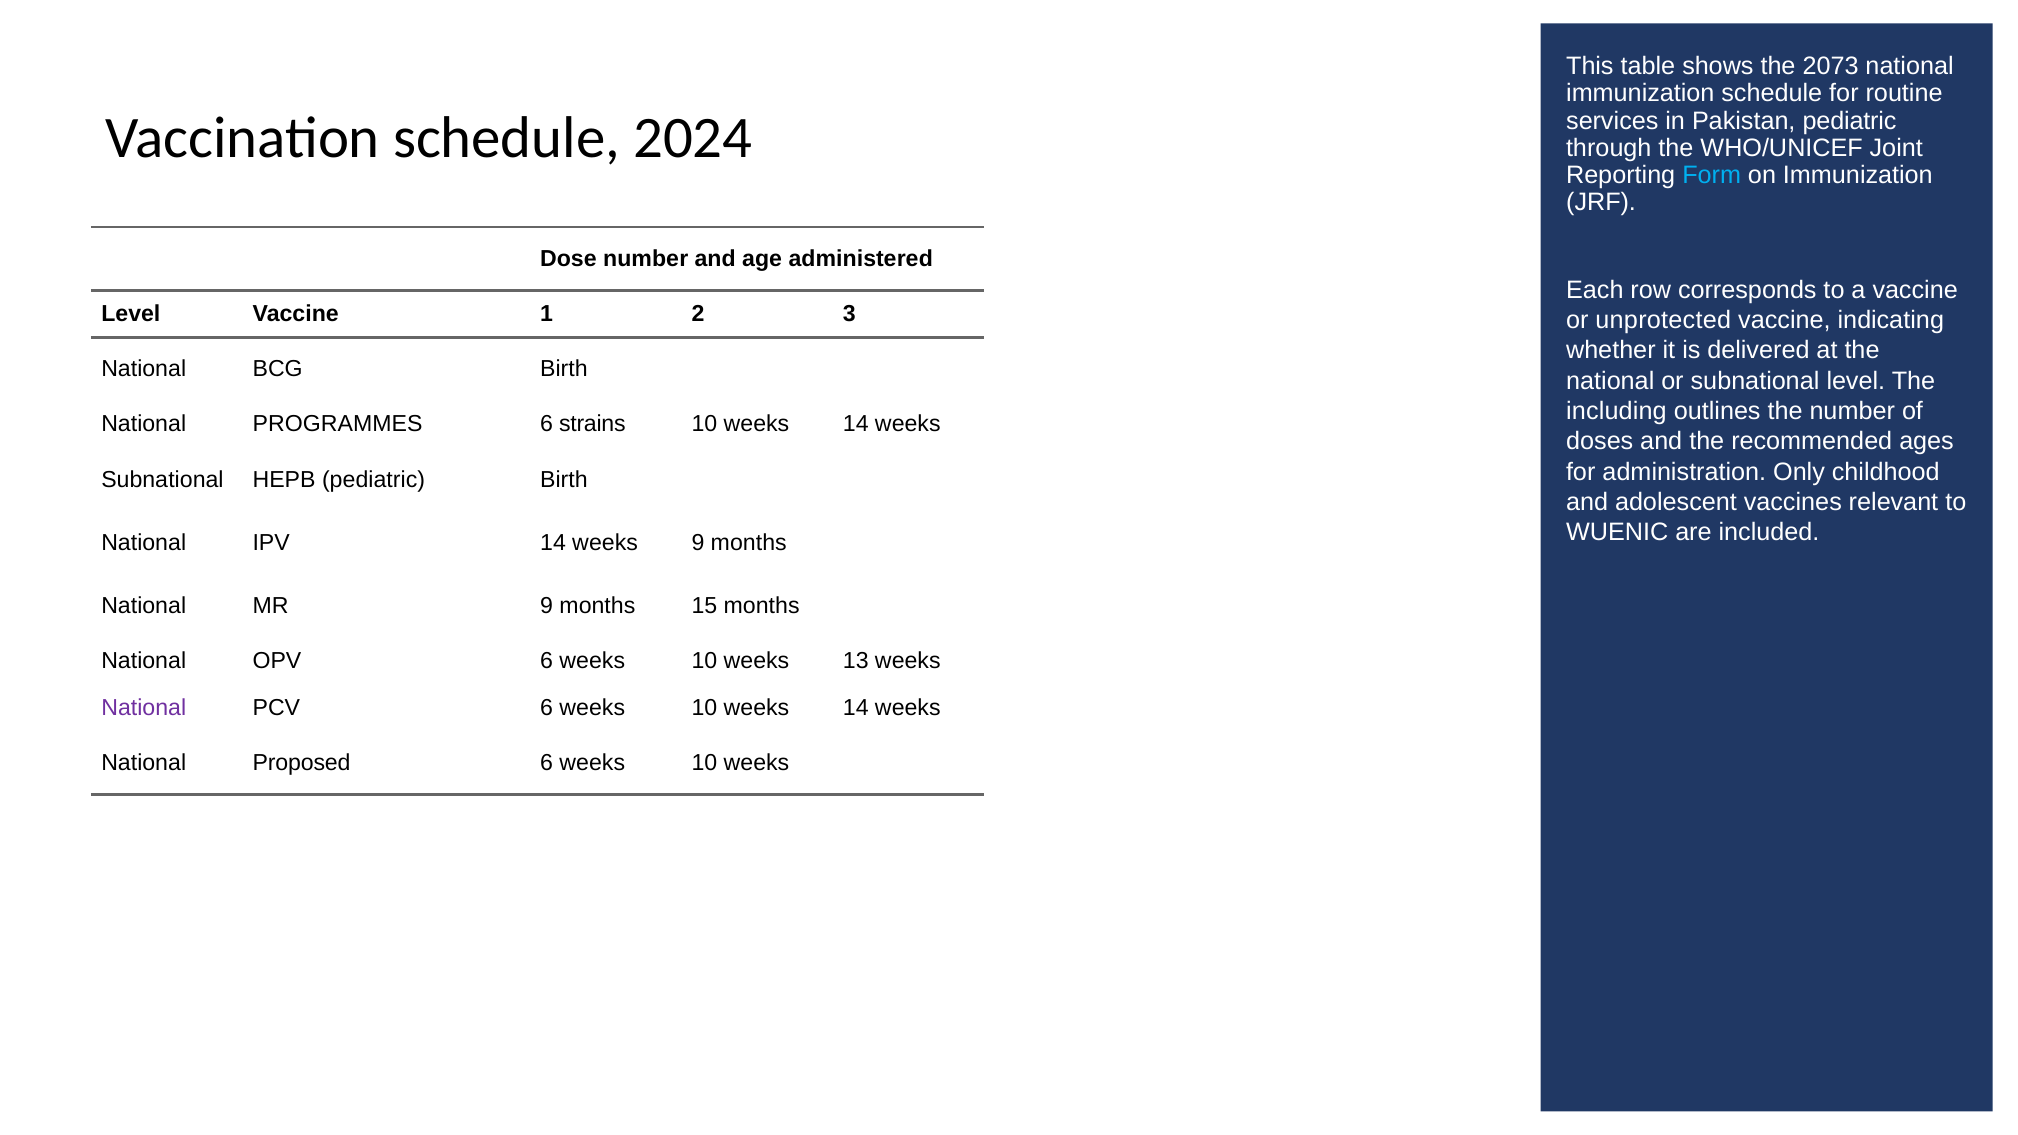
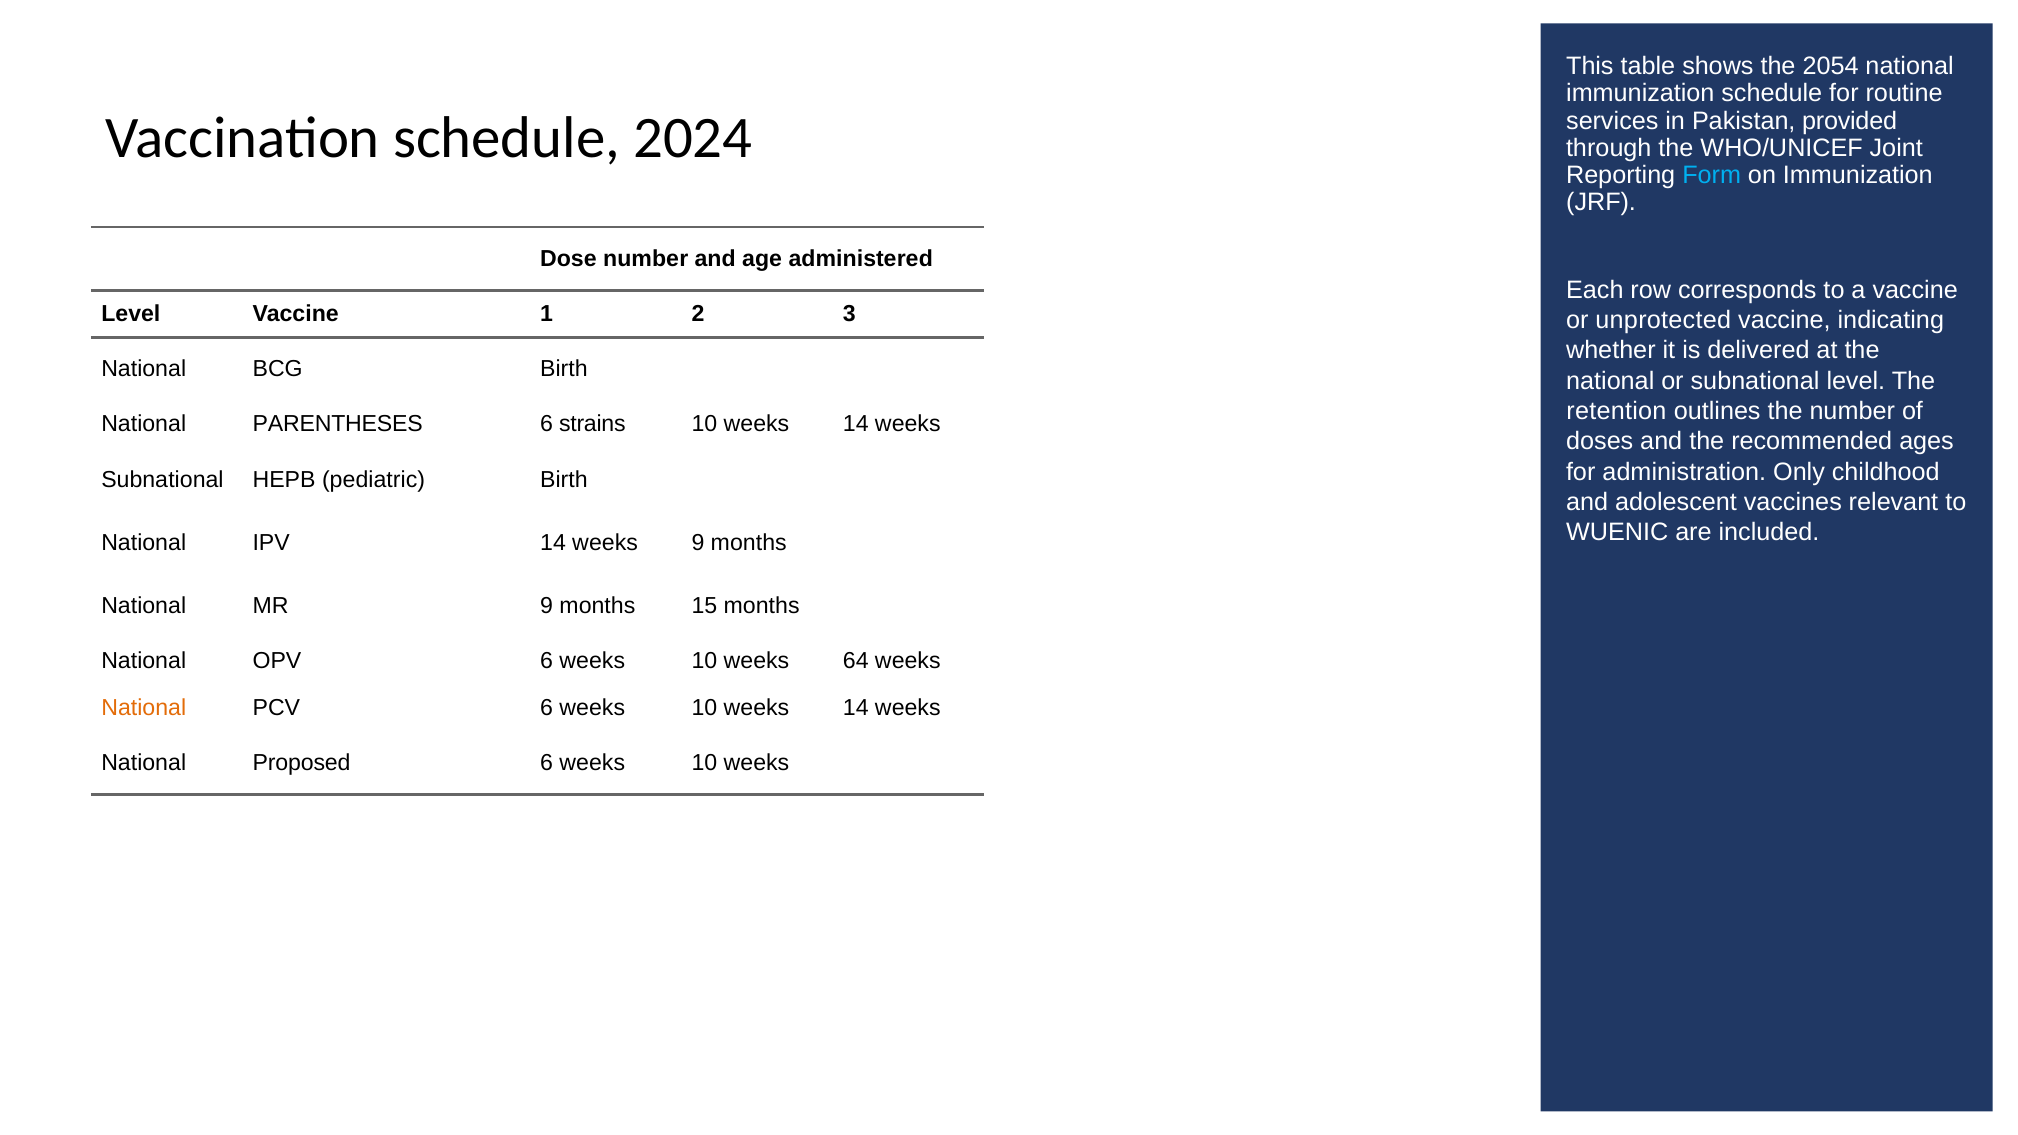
2073: 2073 -> 2054
Pakistan pediatric: pediatric -> provided
including: including -> retention
PROGRAMMES: PROGRAMMES -> PARENTHESES
13: 13 -> 64
National at (144, 708) colour: purple -> orange
